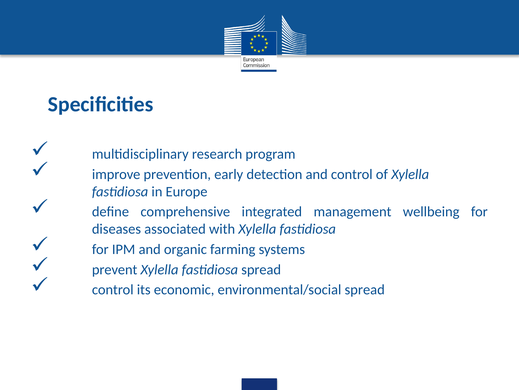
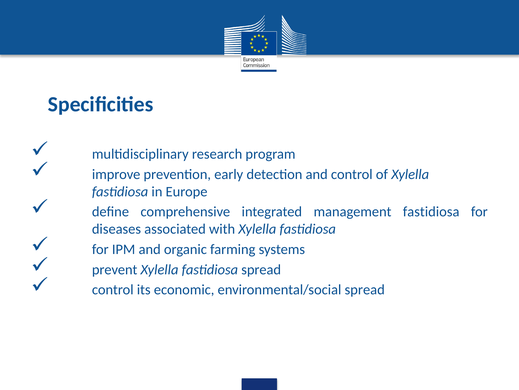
management wellbeing: wellbeing -> fastidiosa
